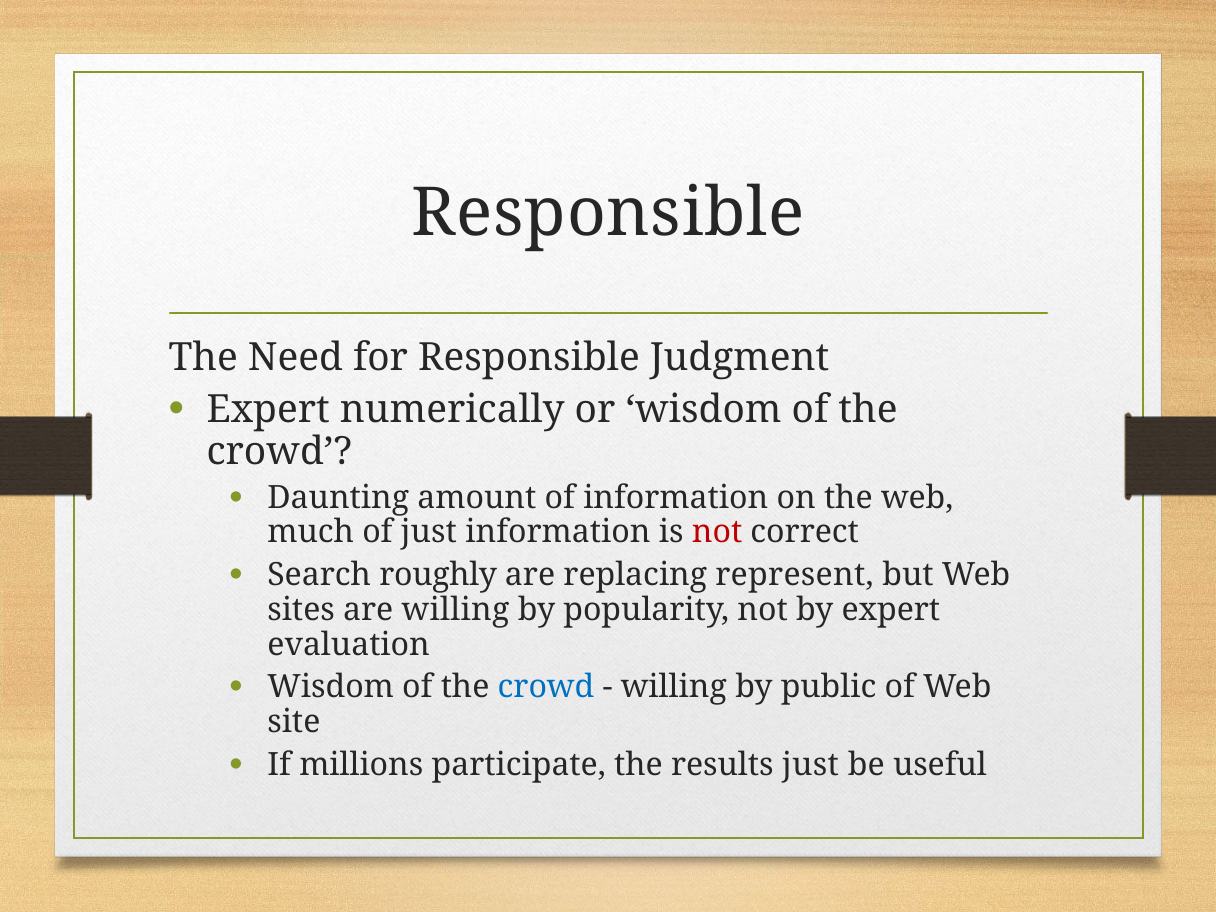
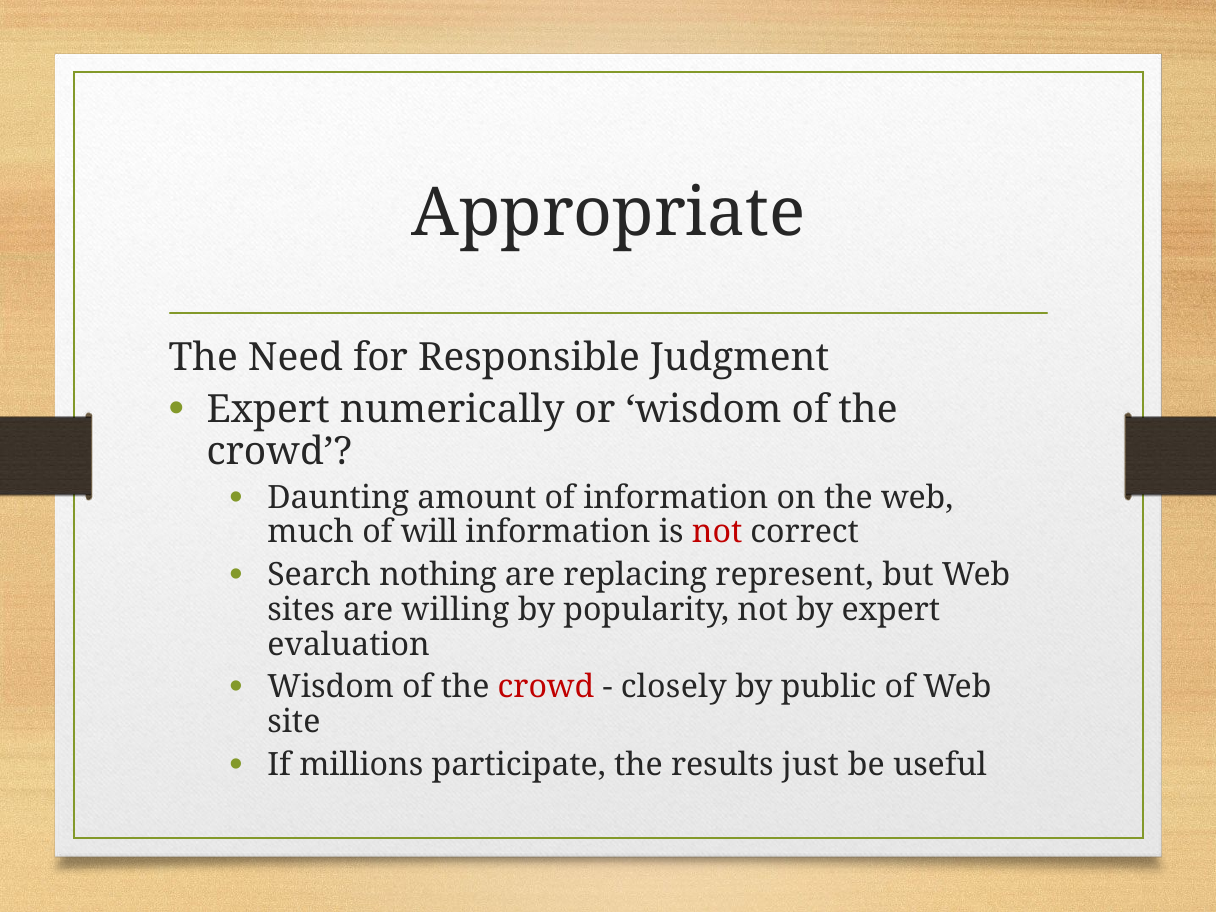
Responsible at (608, 213): Responsible -> Appropriate
of just: just -> will
roughly: roughly -> nothing
crowd at (546, 687) colour: blue -> red
willing at (674, 687): willing -> closely
